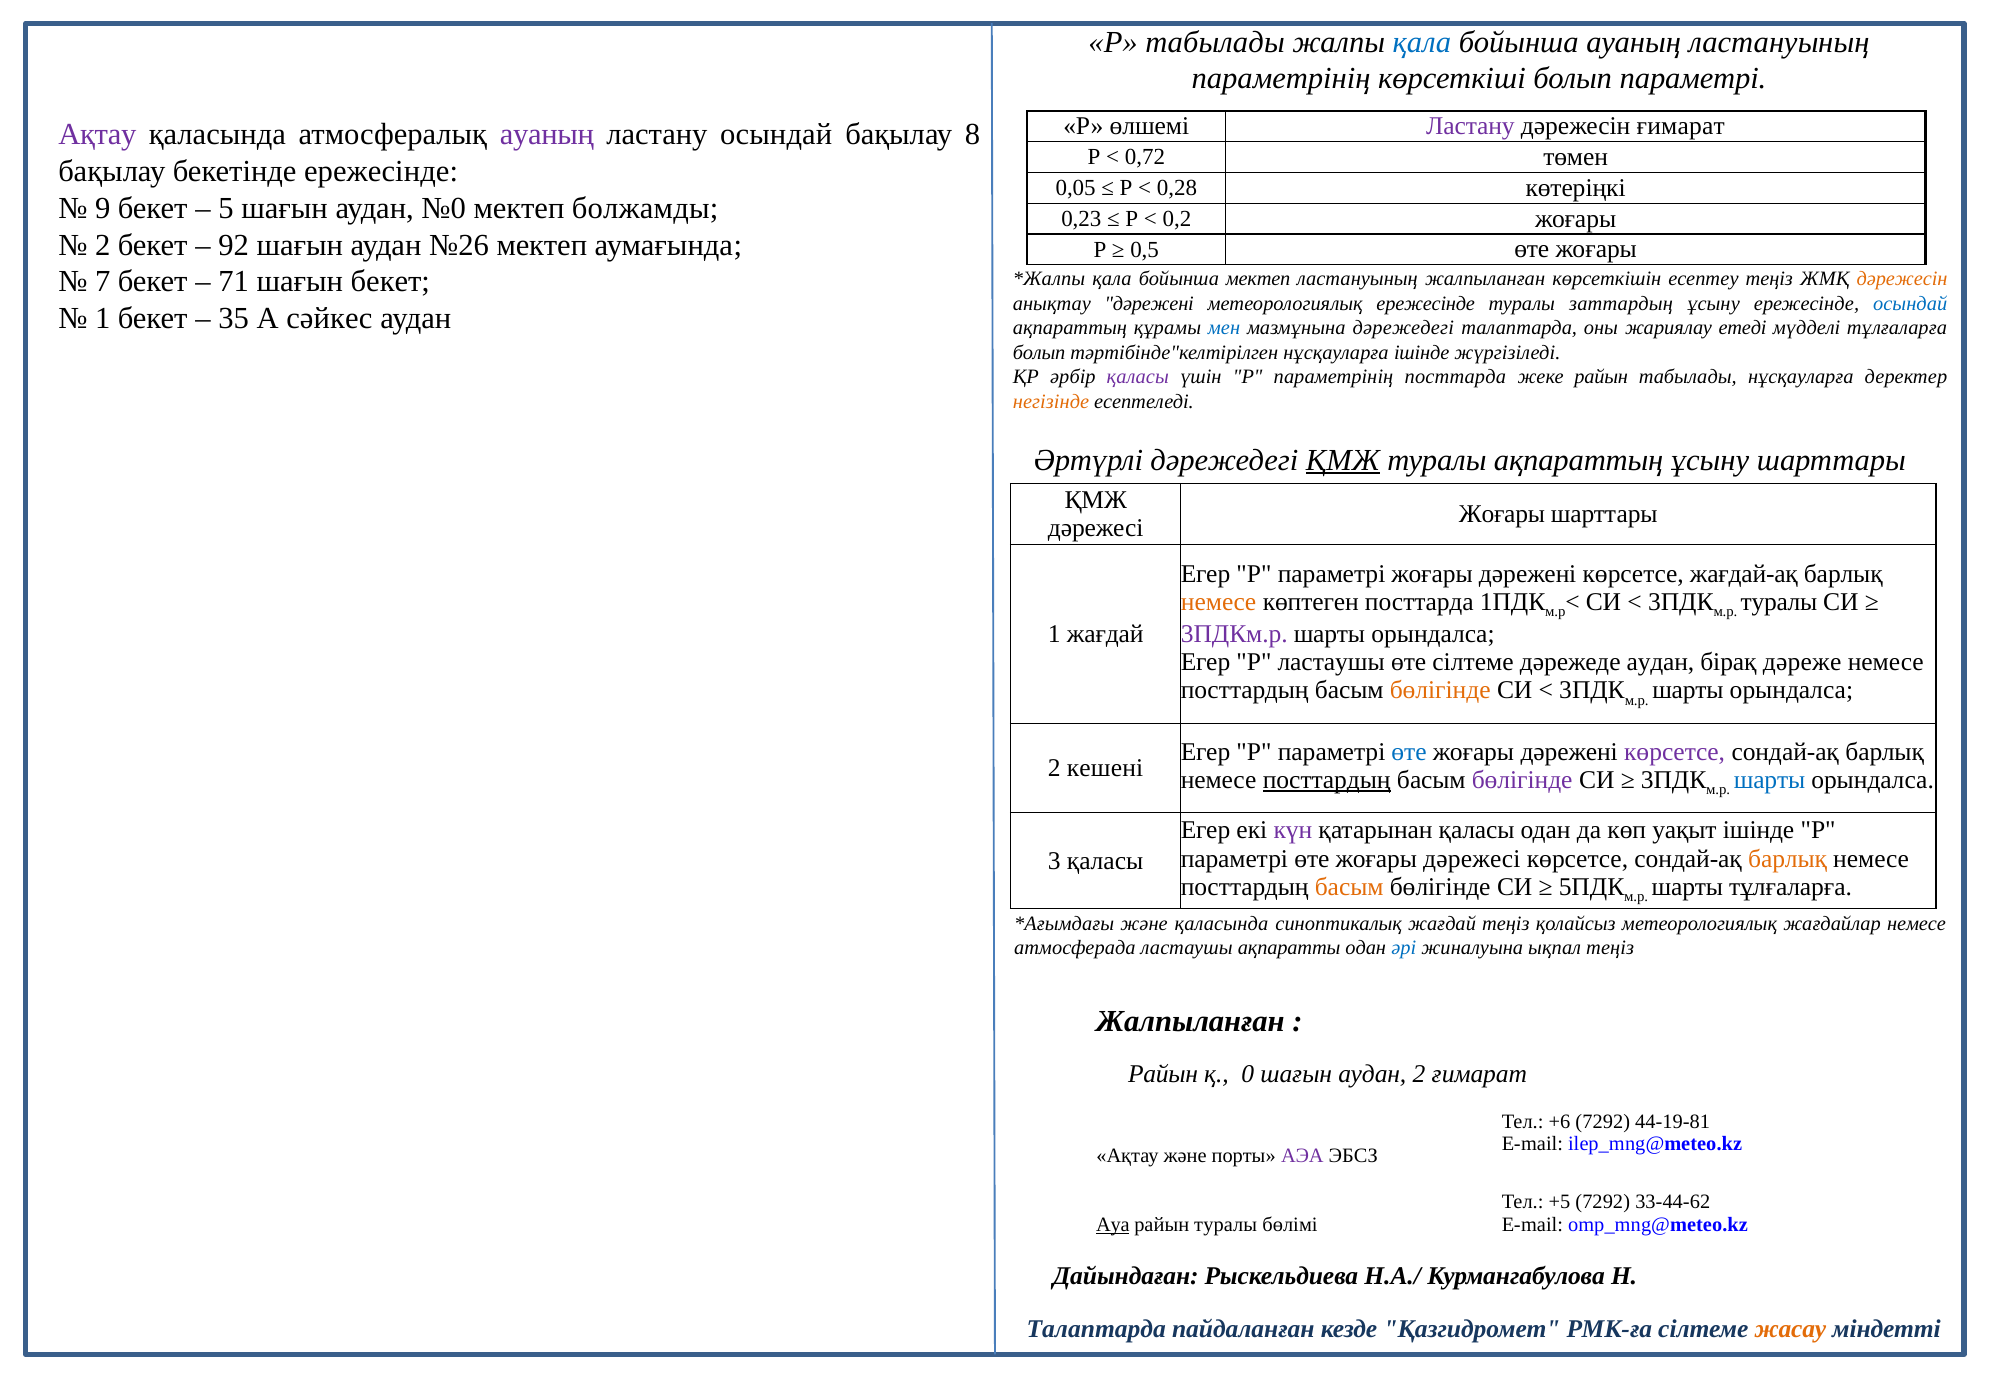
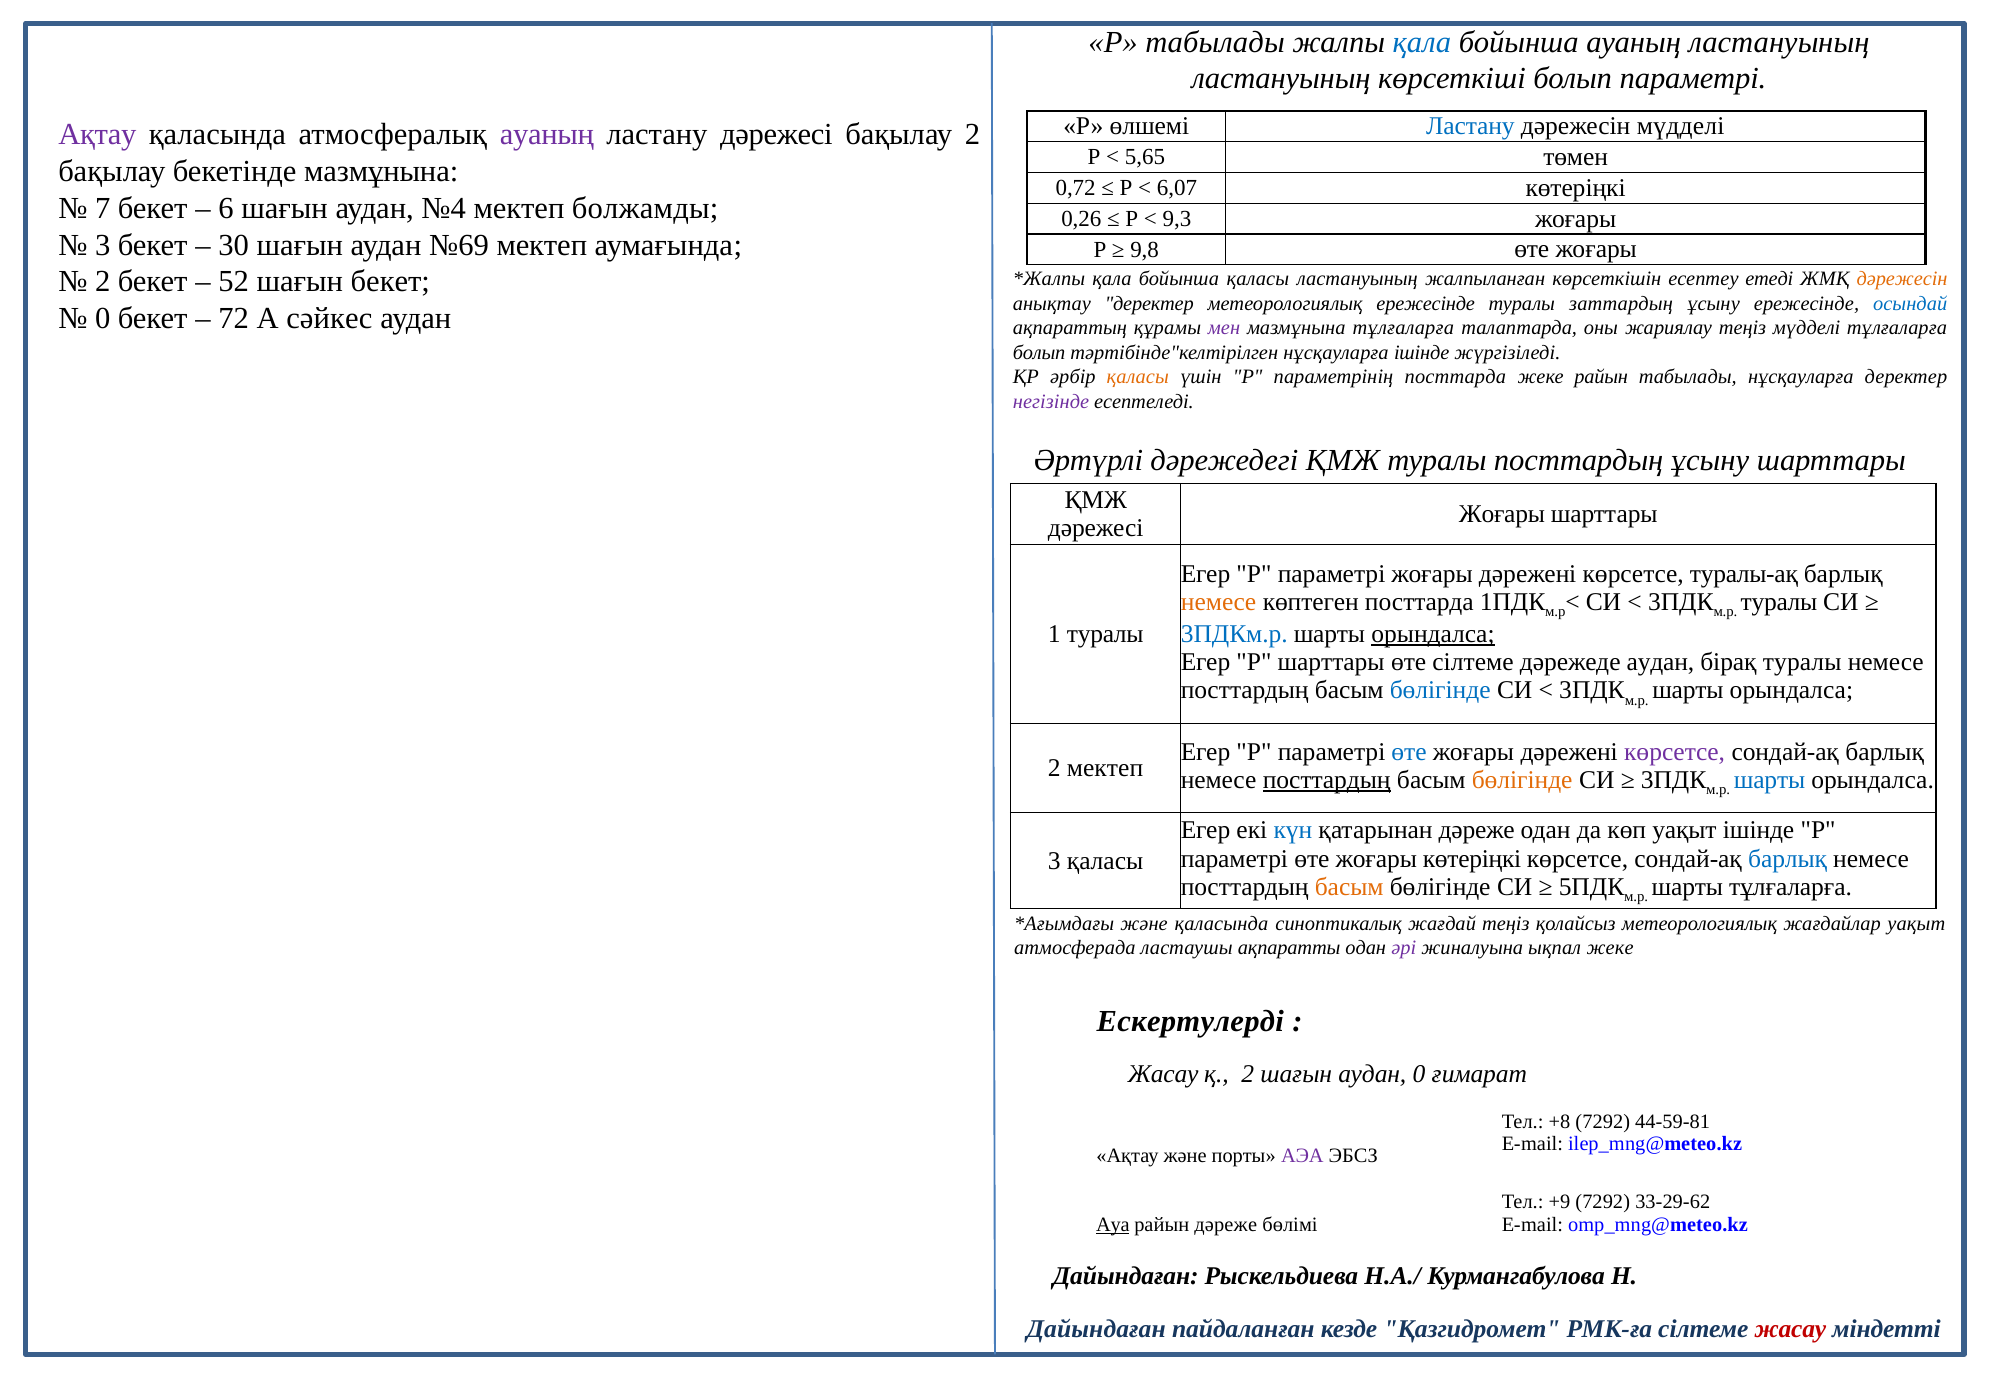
параметрінің at (1281, 79): параметрінің -> ластануының
Ластану at (1470, 127) colour: purple -> blue
дәрежесін ғимарат: ғимарат -> мүдделі
ластану осындай: осындай -> дәрежесі
бақылау 8: 8 -> 2
0,72: 0,72 -> 5,65
бекетінде ережесінде: ережесінде -> мазмұнына
0,05: 0,05 -> 0,72
0,28: 0,28 -> 6,07
9: 9 -> 7
5: 5 -> 6
№0: №0 -> №4
0,23: 0,23 -> 0,26
0,2: 0,2 -> 9,3
2 at (103, 245): 2 -> 3
92: 92 -> 30
№26: №26 -> №69
0,5: 0,5 -> 9,8
7 at (103, 282): 7 -> 2
71: 71 -> 52
бойынша мектеп: мектеп -> қаласы
есептеу теңіз: теңіз -> етеді
анықтау дәрежені: дәрежені -> деректер
1 at (103, 318): 1 -> 0
35: 35 -> 72
мен colour: blue -> purple
мазмұнына дәрежедегі: дәрежедегі -> тұлғаларға
жариялау етеді: етеді -> теңіз
қаласы at (1138, 377) colour: purple -> orange
негізінде colour: orange -> purple
ҚМЖ at (1343, 460) underline: present -> none
туралы ақпараттың: ақпараттың -> посттардың
жағдай-ақ: жағдай-ақ -> туралы-ақ
1 жағдай: жағдай -> туралы
3ПДКм.р colour: purple -> blue
орындалса at (1433, 634) underline: none -> present
P ластаушы: ластаушы -> шарттары
бірақ дәреже: дәреже -> туралы
бөлігінде at (1440, 690) colour: orange -> blue
2 кешені: кешені -> мектеп
бөлігінде at (1522, 780) colour: purple -> orange
күн colour: purple -> blue
қатарынан қаласы: қаласы -> дәреже
жоғары дәрежесі: дәрежесі -> көтеріңкі
барлық at (1788, 858) colour: orange -> blue
жағдайлар немесе: немесе -> уақыт
әрі colour: blue -> purple
ықпал теңіз: теңіз -> жеке
Жалпыланған at (1190, 1021): Жалпыланған -> Ескертулерді
Райын at (1163, 1074): Райын -> Жасау
қ 0: 0 -> 2
аудан 2: 2 -> 0
+6: +6 -> +8
44-19-81: 44-19-81 -> 44-59-81
+5: +5 -> +9
33-44-62: 33-44-62 -> 33-29-62
райын туралы: туралы -> дәреже
Талаптарда at (1096, 1329): Талаптарда -> Дайындаған
жасау at (1790, 1329) colour: orange -> red
